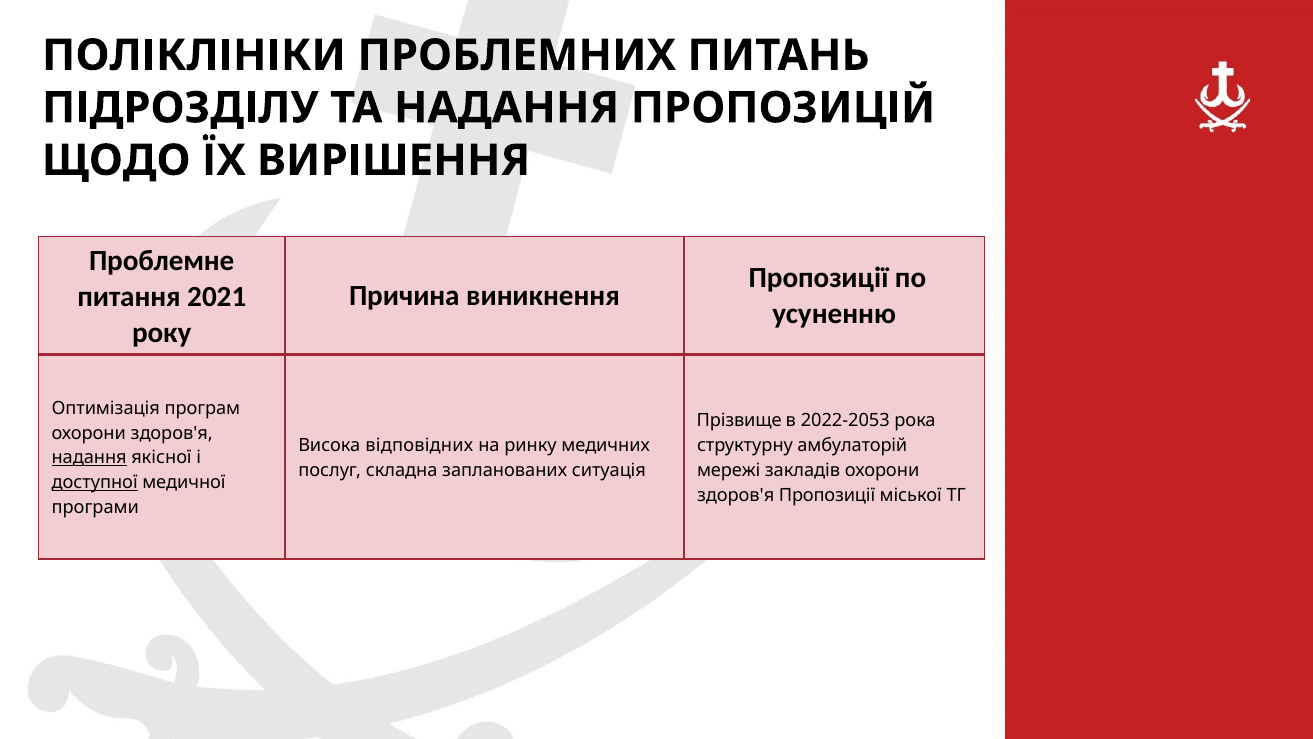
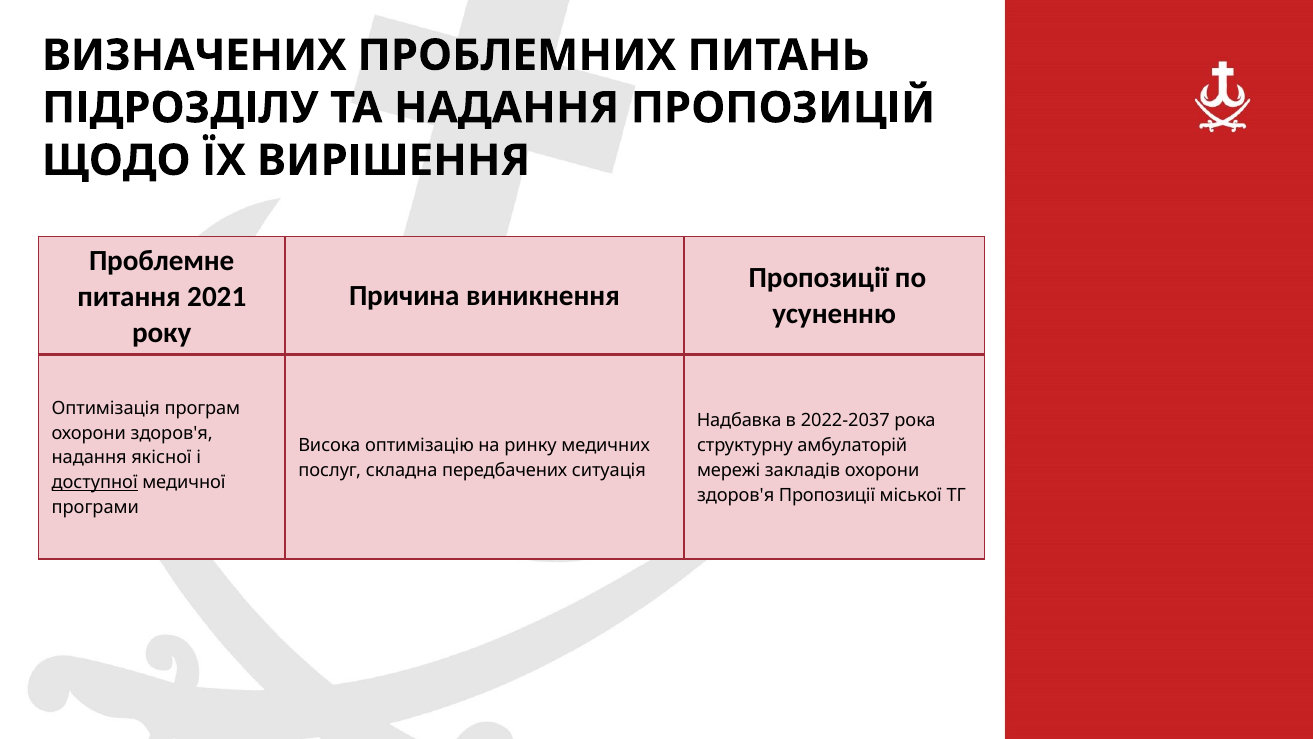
ПОЛІКЛІНІКИ: ПОЛІКЛІНІКИ -> ВИЗНАЧЕНИХ
Прізвище: Прізвище -> Надбавка
2022-2053: 2022-2053 -> 2022-2037
відповідних: відповідних -> оптимізацію
надання at (89, 458) underline: present -> none
запланованих: запланованих -> передбачених
